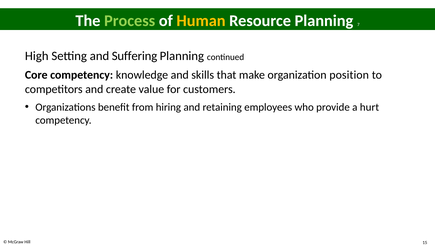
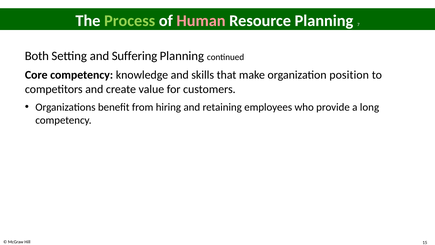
Human colour: yellow -> pink
High: High -> Both
hurt: hurt -> long
